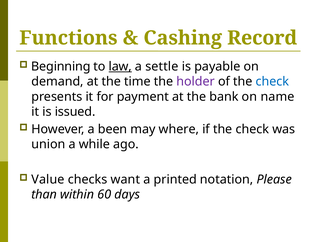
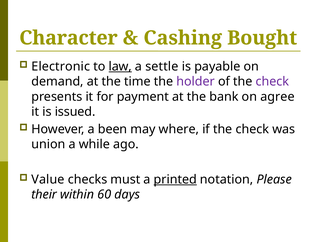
Functions: Functions -> Character
Record: Record -> Bought
Beginning: Beginning -> Electronic
check at (272, 81) colour: blue -> purple
name: name -> agree
want: want -> must
printed underline: none -> present
than: than -> their
